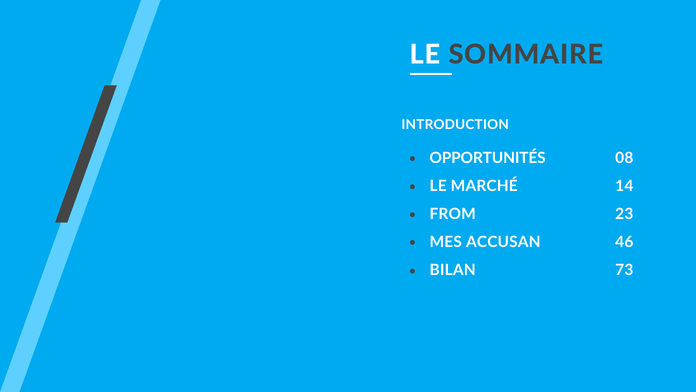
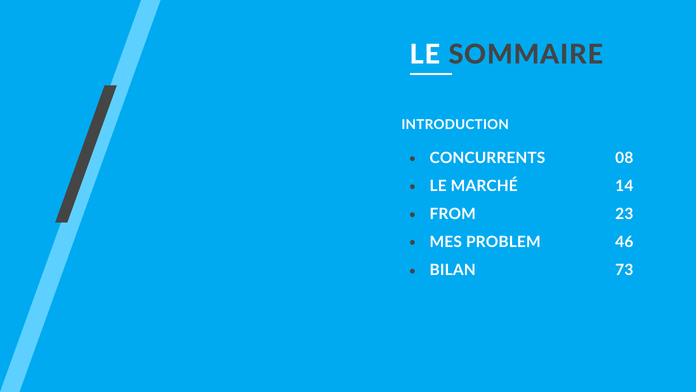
OPPORTUNITÉS: OPPORTUNITÉS -> CONCURRENTS
ACCUSAN: ACCUSAN -> PROBLEM
